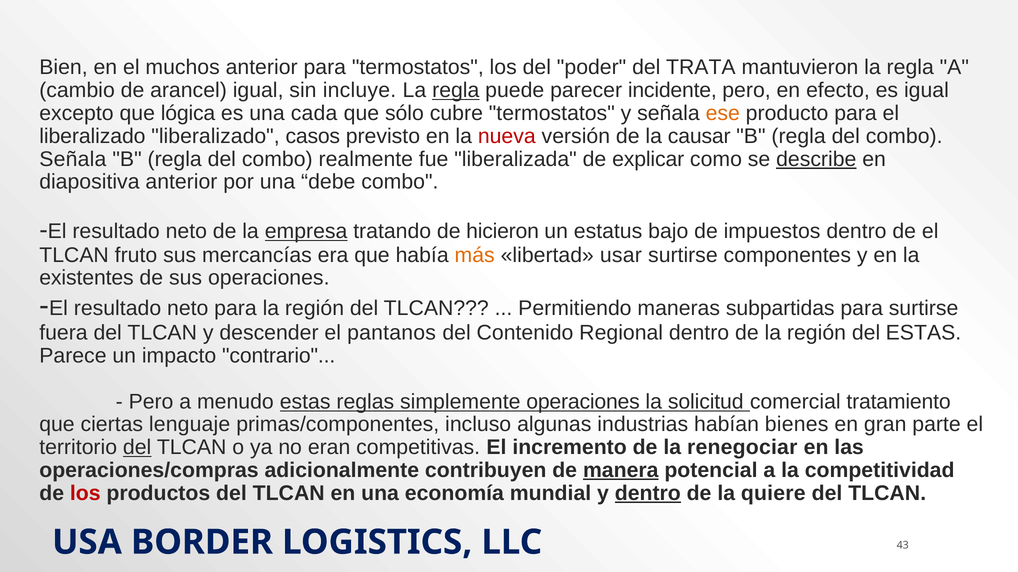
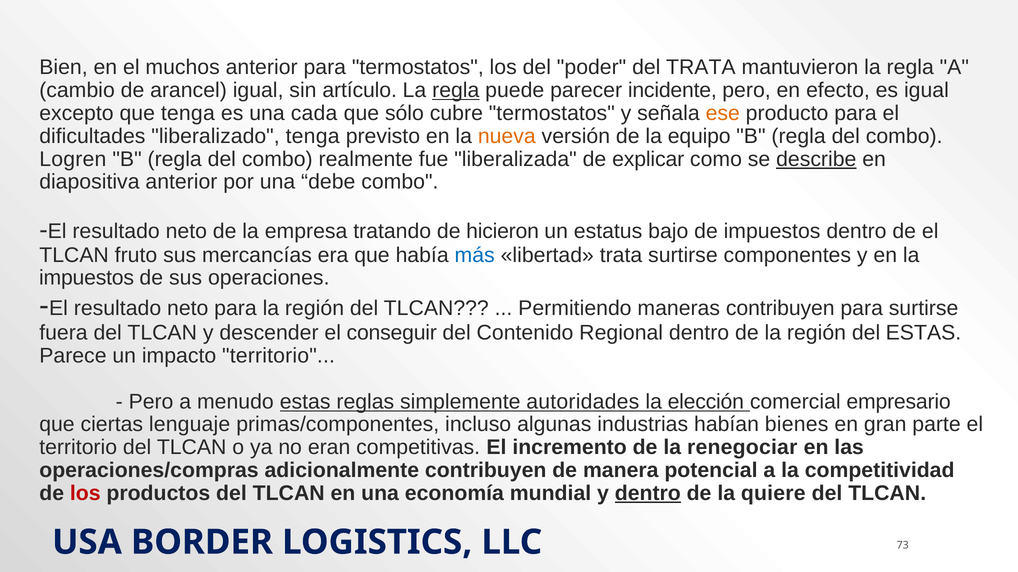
incluye: incluye -> artículo
que lógica: lógica -> tenga
liberalizado at (92, 136): liberalizado -> dificultades
liberalizado casos: casos -> tenga
nueva colour: red -> orange
causar: causar -> equipo
Señala at (73, 159): Señala -> Logren
empresa underline: present -> none
más colour: orange -> blue
libertad usar: usar -> trata
existentes at (87, 278): existentes -> impuestos
maneras subpartidas: subpartidas -> contribuyen
pantanos: pantanos -> conseguir
impacto contrario: contrario -> territorio
simplemente operaciones: operaciones -> autoridades
solicitud: solicitud -> elección
tratamiento: tratamiento -> empresario
del at (137, 448) underline: present -> none
manera underline: present -> none
43: 43 -> 73
